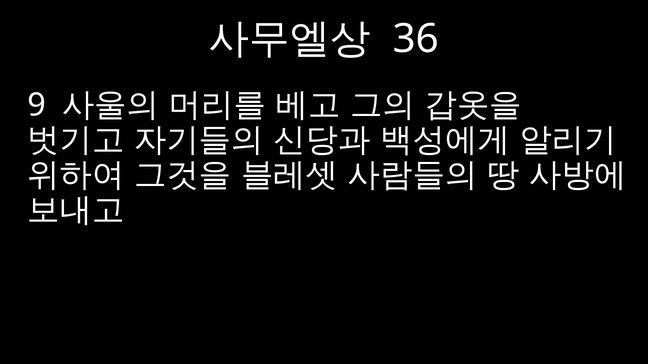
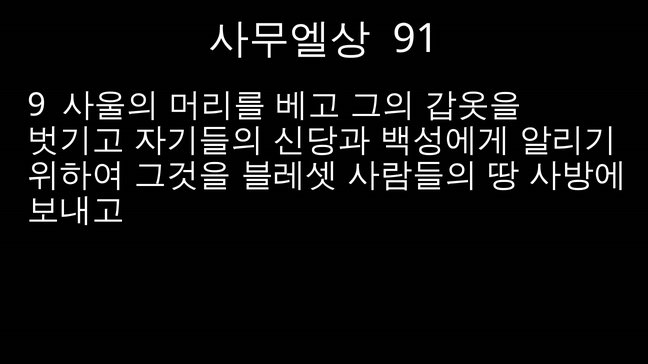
36: 36 -> 91
